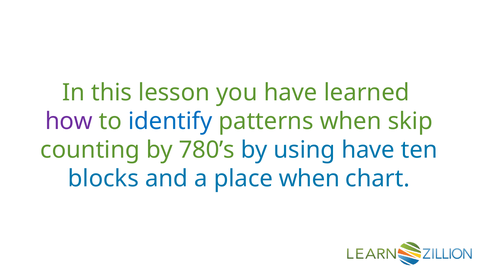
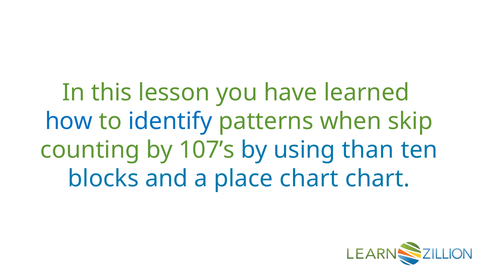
how colour: purple -> blue
780’s: 780’s -> 107’s
using have: have -> than
place when: when -> chart
